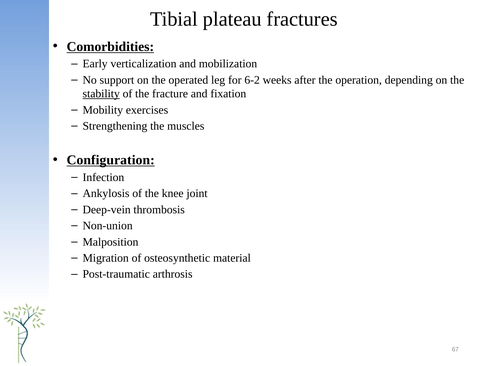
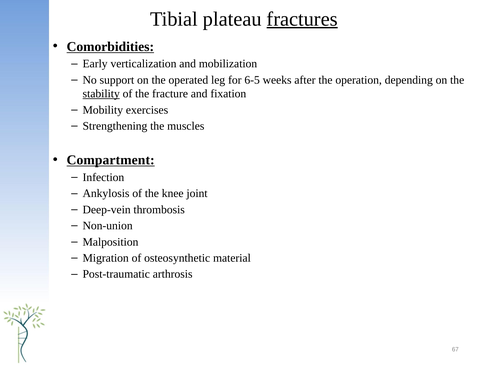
fractures underline: none -> present
6-2: 6-2 -> 6-5
Configuration: Configuration -> Compartment
